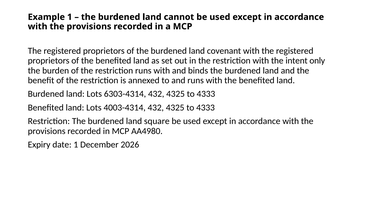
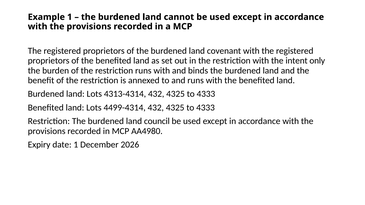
6303-4314: 6303-4314 -> 4313-4314
4003-4314: 4003-4314 -> 4499-4314
square: square -> council
